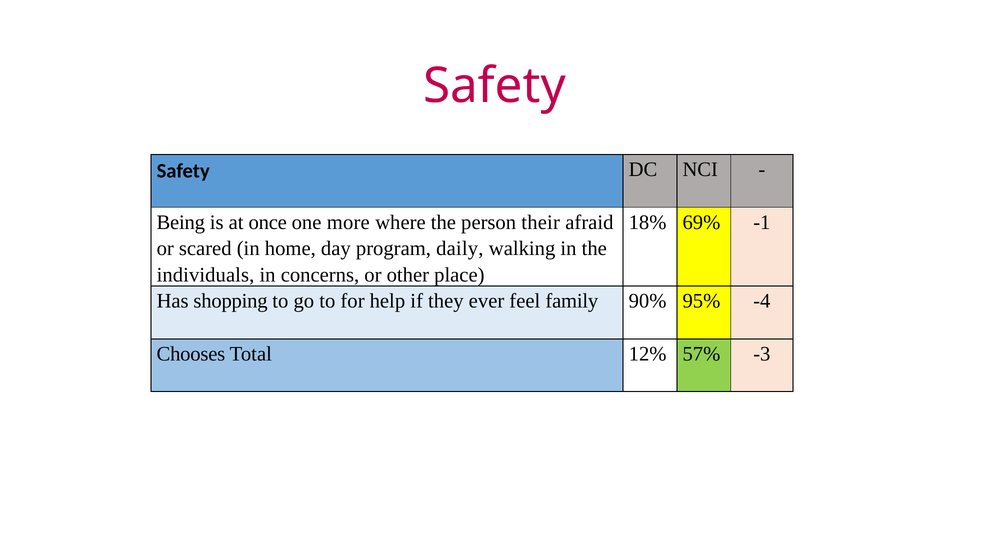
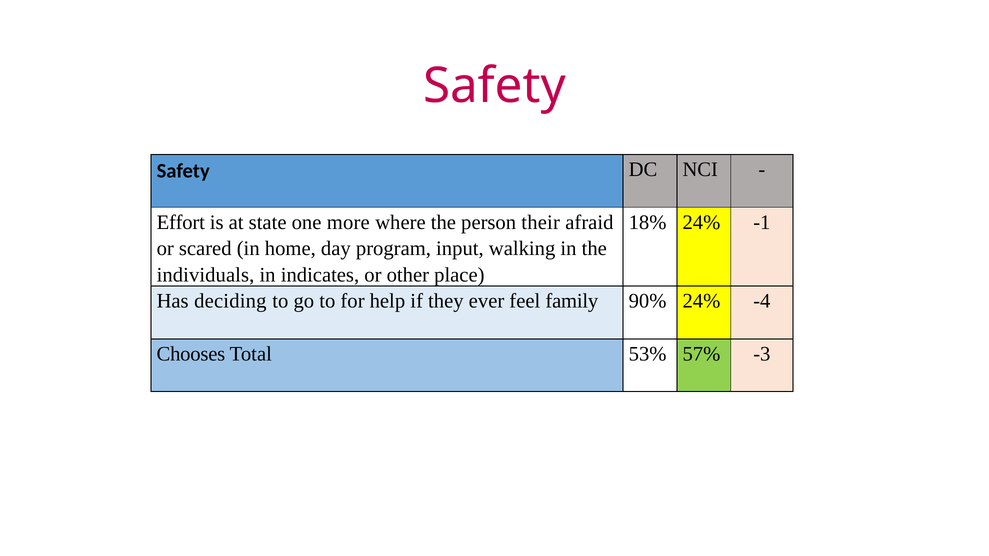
Being: Being -> Effort
once: once -> state
18% 69%: 69% -> 24%
daily: daily -> input
concerns: concerns -> indicates
shopping: shopping -> deciding
90% 95%: 95% -> 24%
12%: 12% -> 53%
